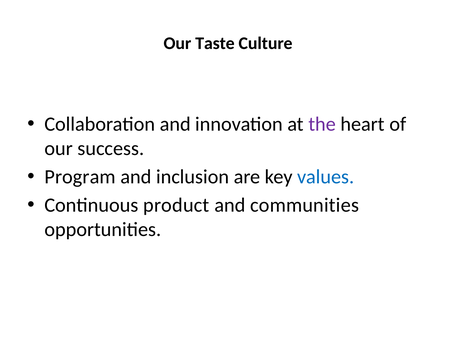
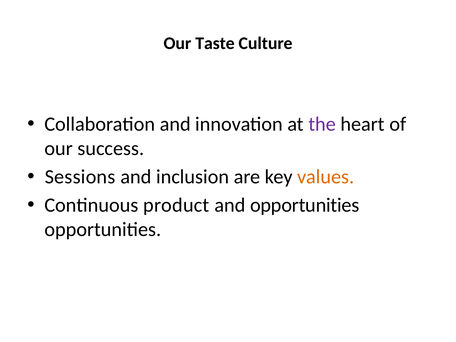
Program: Program -> Sessions
values colour: blue -> orange
and communities: communities -> opportunities
